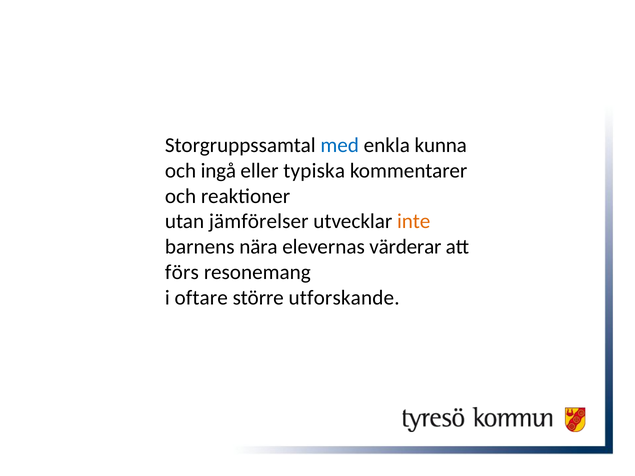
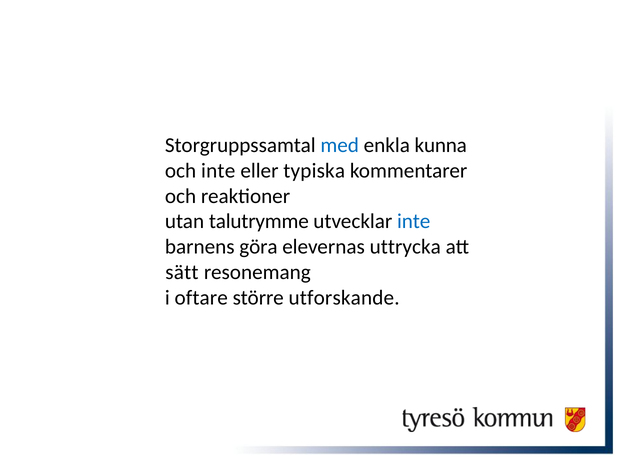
och ingå: ingå -> inte
jämförelser: jämförelser -> talutrymme
inte at (414, 222) colour: orange -> blue
nära: nära -> göra
värderar: värderar -> uttrycka
förs: förs -> sätt
